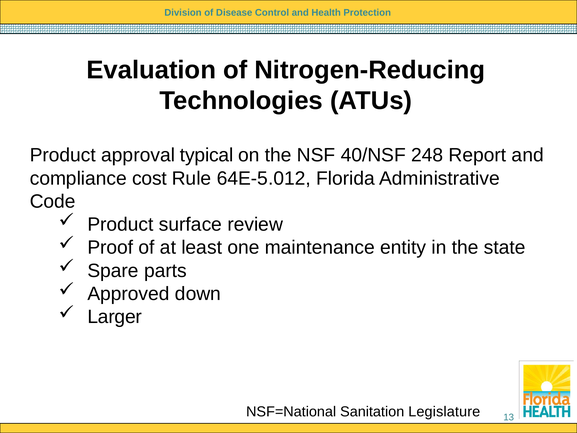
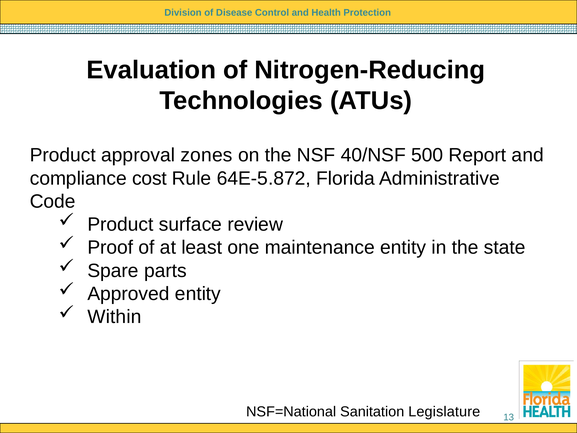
typical: typical -> zones
248: 248 -> 500
64E-5.012: 64E-5.012 -> 64E-5.872
Approved down: down -> entity
Larger: Larger -> Within
